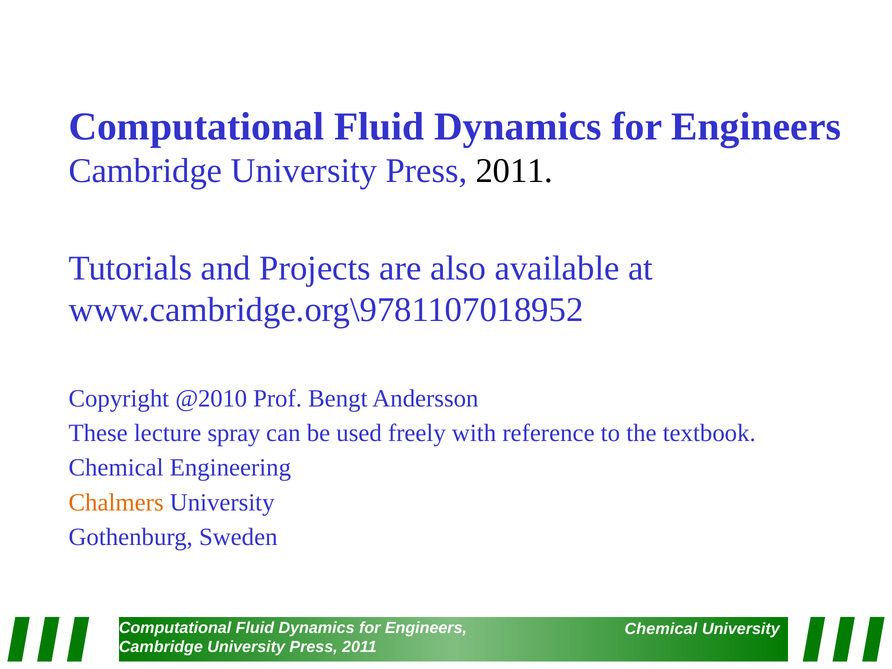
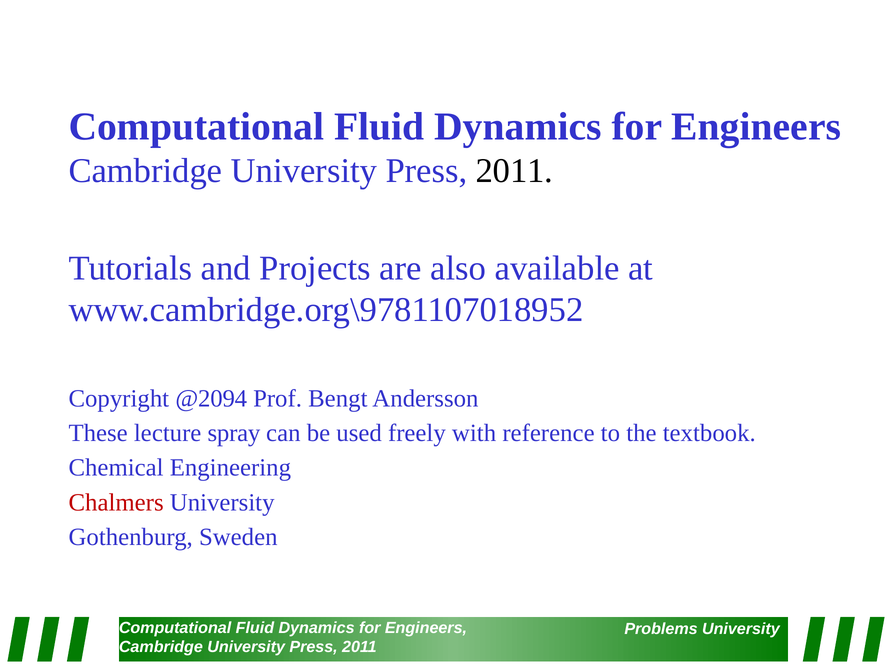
@2010: @2010 -> @2094
Chalmers colour: orange -> red
Chemical at (661, 629): Chemical -> Problems
